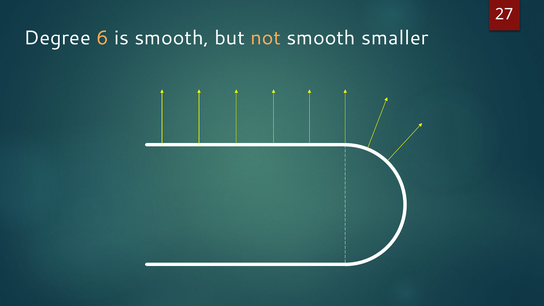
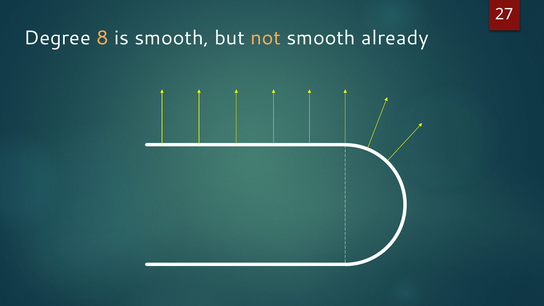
6: 6 -> 8
smaller: smaller -> already
